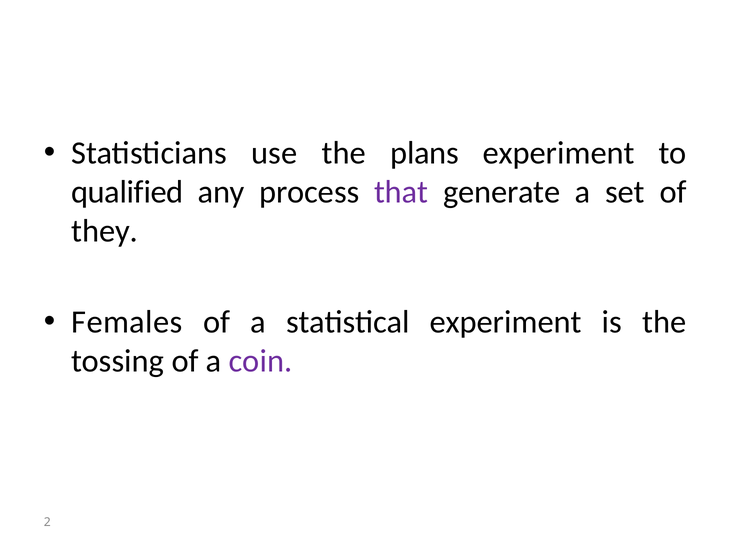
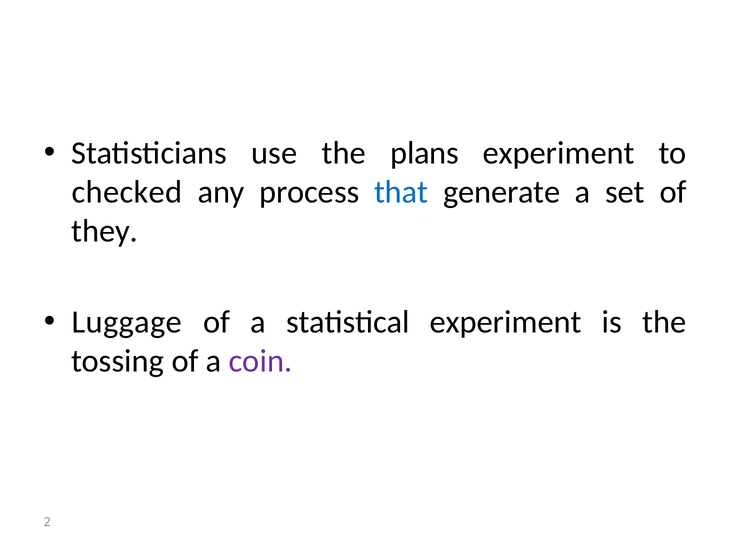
qualified: qualified -> checked
that colour: purple -> blue
Females: Females -> Luggage
